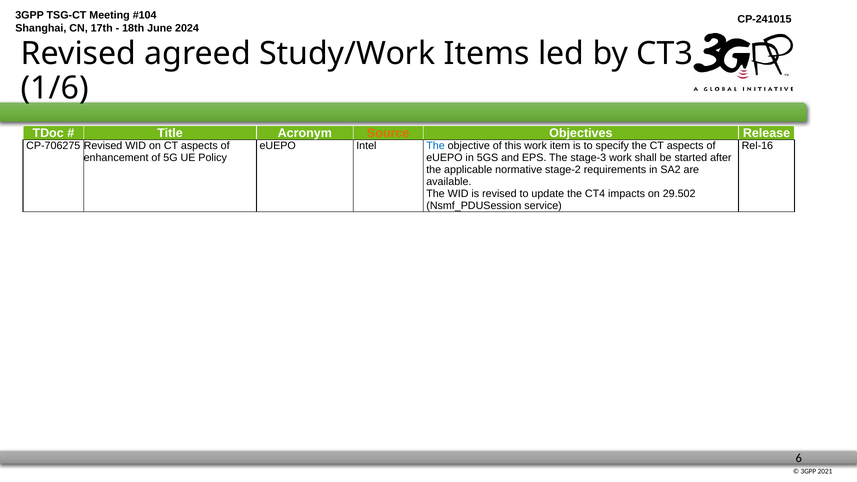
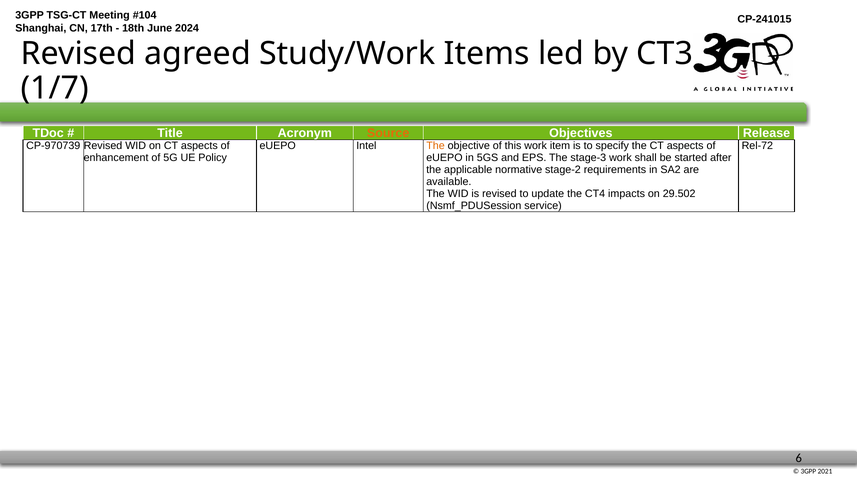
1/6: 1/6 -> 1/7
CP-706275: CP-706275 -> CP-970739
The at (436, 146) colour: blue -> orange
Rel-16: Rel-16 -> Rel-72
